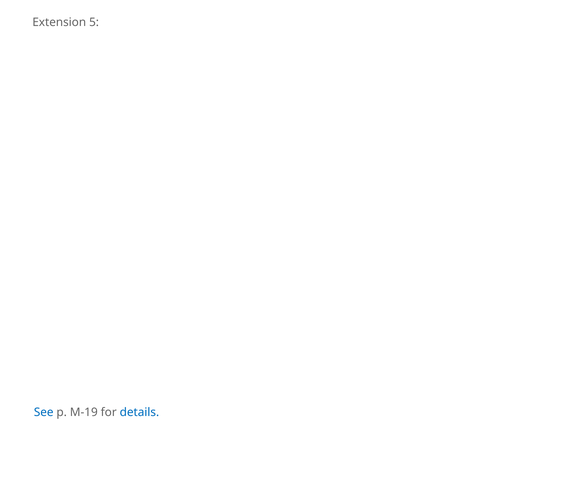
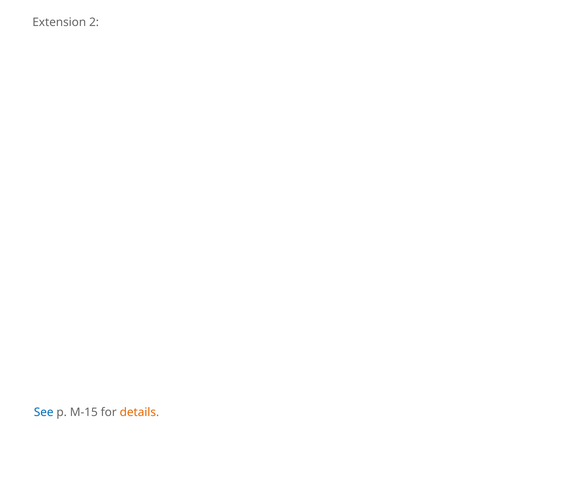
5: 5 -> 2
M-19: M-19 -> M-15
details colour: blue -> orange
